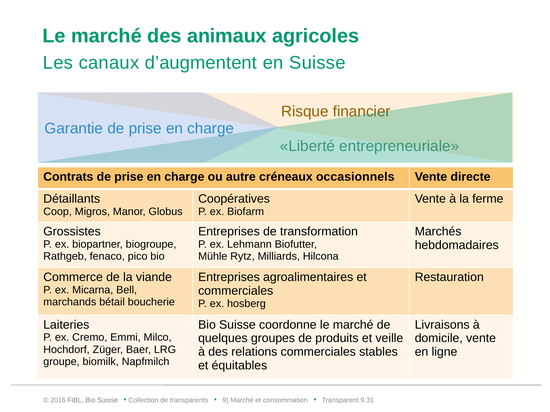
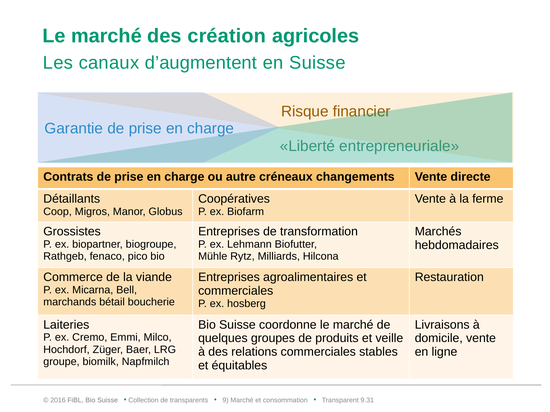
animaux: animaux -> création
occasionnels: occasionnels -> changements
